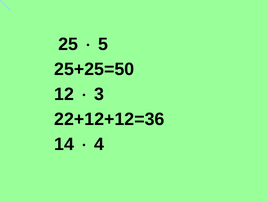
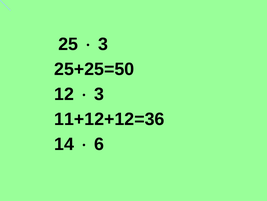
5 at (103, 44): 5 -> 3
22+12+12=36: 22+12+12=36 -> 11+12+12=36
4: 4 -> 6
